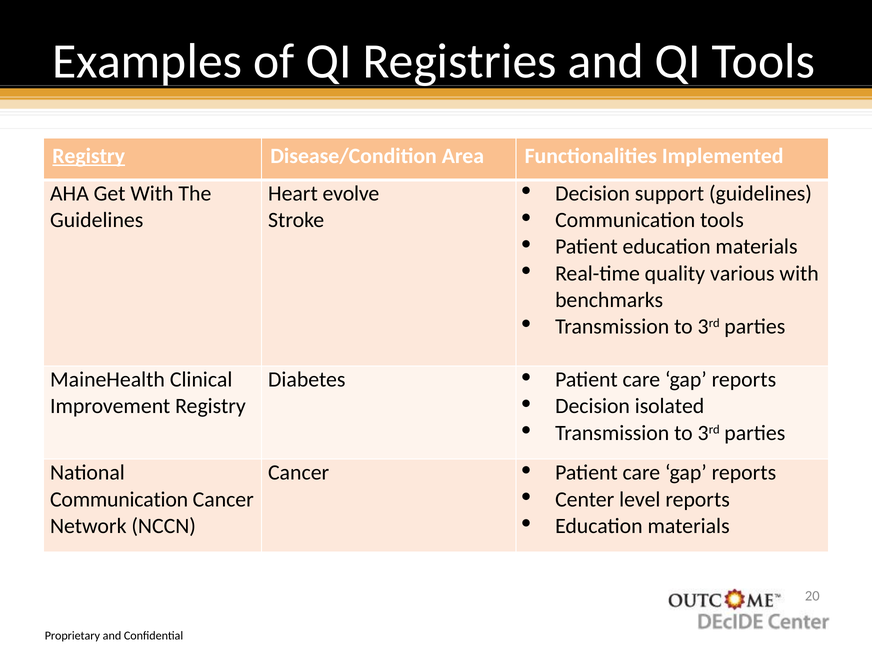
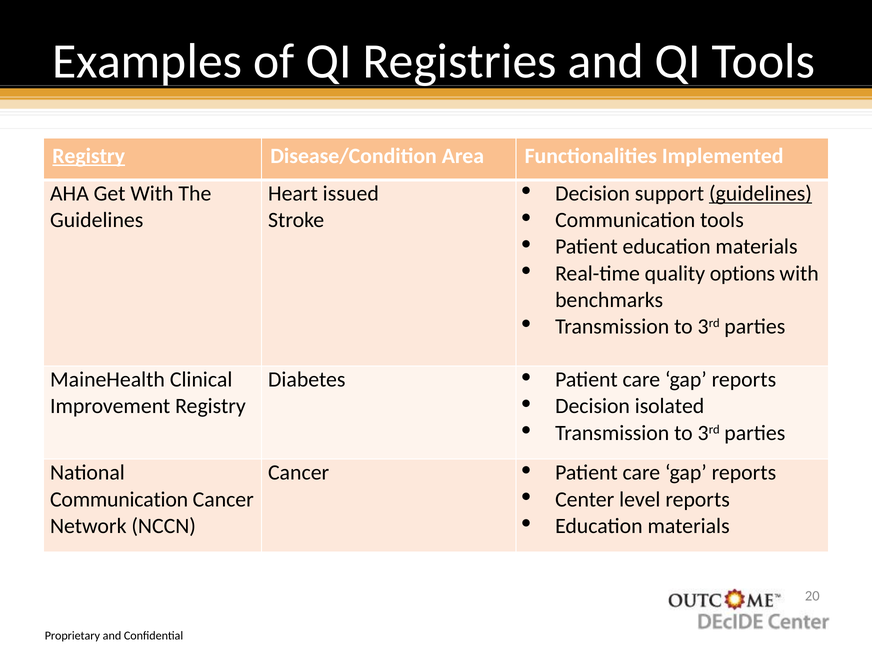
guidelines at (760, 194) underline: none -> present
evolve: evolve -> issued
various: various -> options
